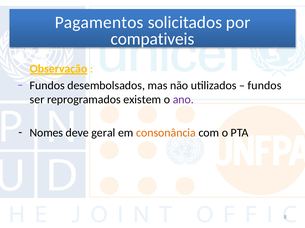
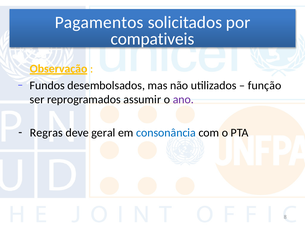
fundos at (265, 86): fundos -> função
existem: existem -> assumir
Nomes: Nomes -> Regras
consonância colour: orange -> blue
